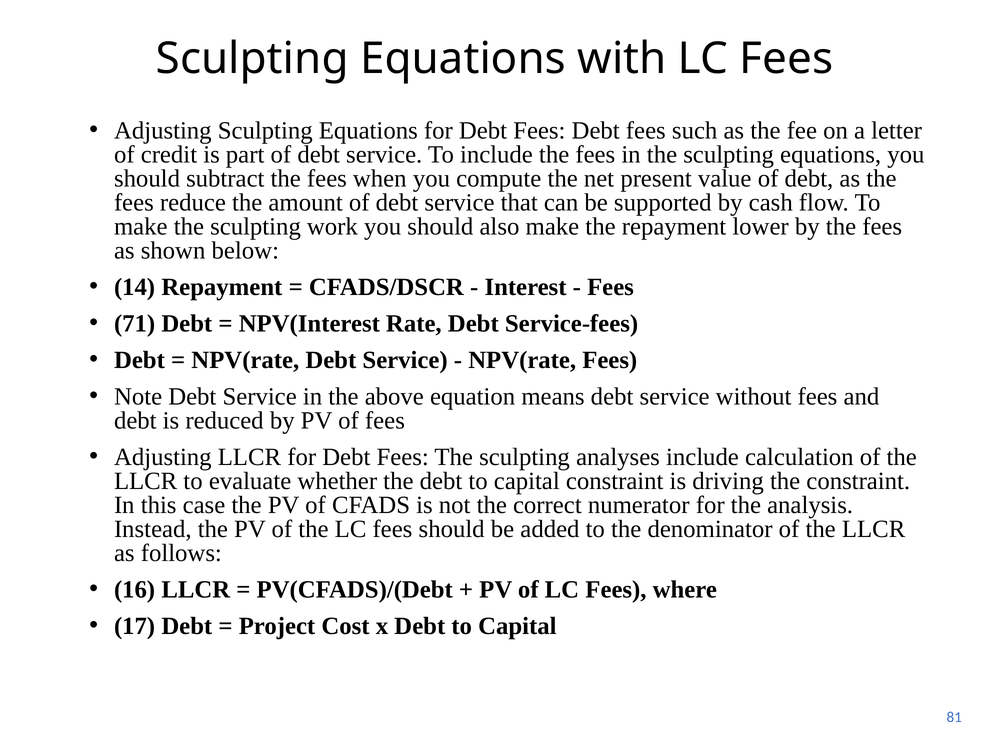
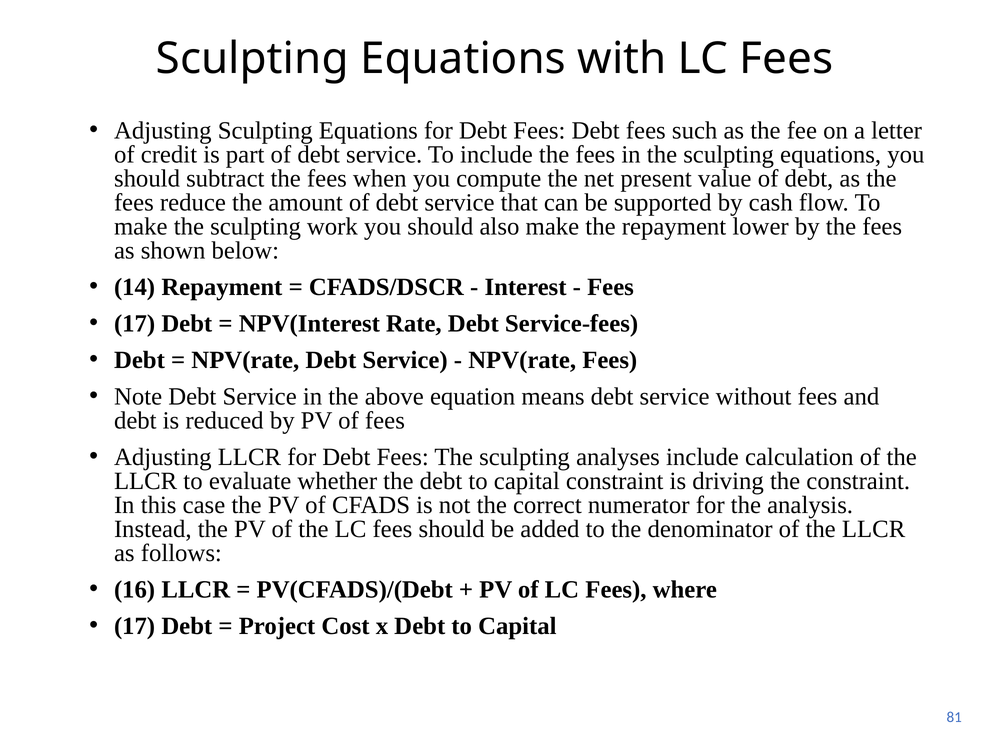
71 at (135, 324): 71 -> 17
